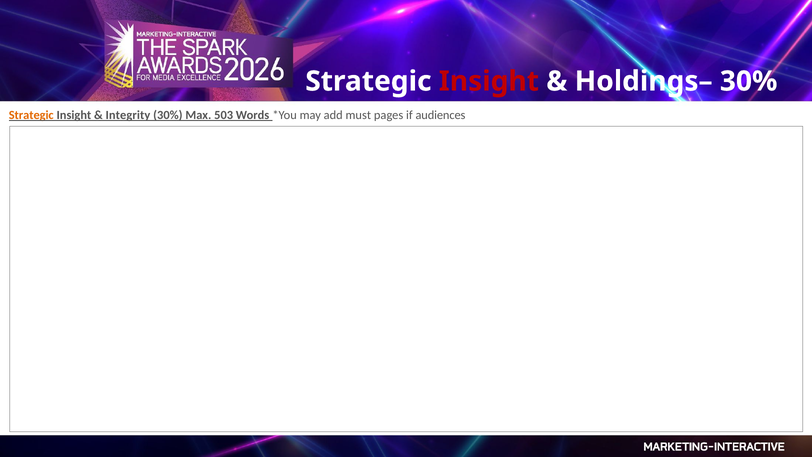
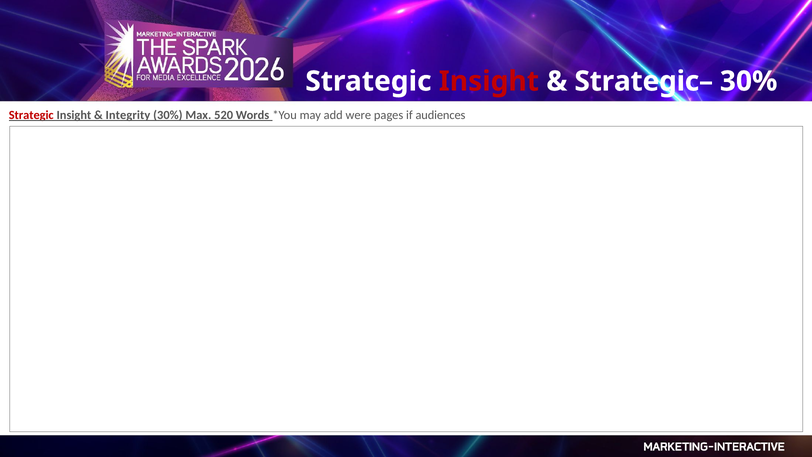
Holdings–: Holdings– -> Strategic–
Strategic at (31, 115) colour: orange -> red
503: 503 -> 520
must: must -> were
